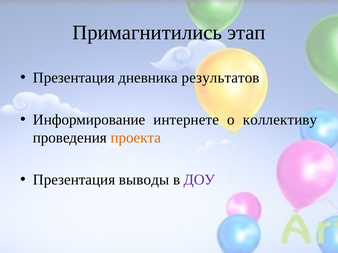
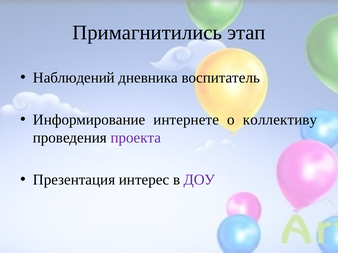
Презентация at (74, 78): Презентация -> Наблюдений
результатов: результатов -> воспитатель
проекта colour: orange -> purple
выводы: выводы -> интерес
